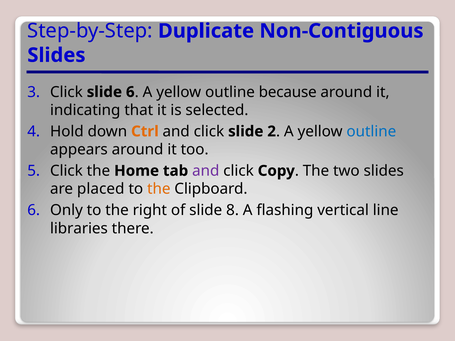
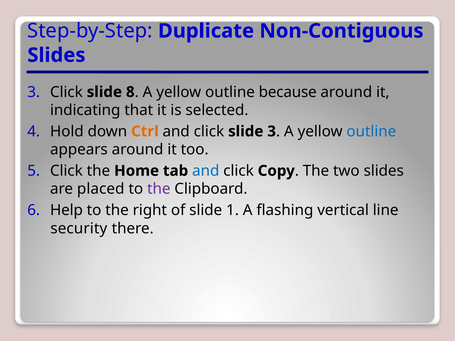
slide 6: 6 -> 8
slide 2: 2 -> 3
and at (206, 171) colour: purple -> blue
the at (159, 189) colour: orange -> purple
Only: Only -> Help
8: 8 -> 1
libraries: libraries -> security
